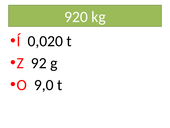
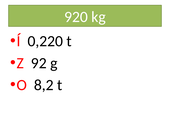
0,020: 0,020 -> 0,220
9,0: 9,0 -> 8,2
